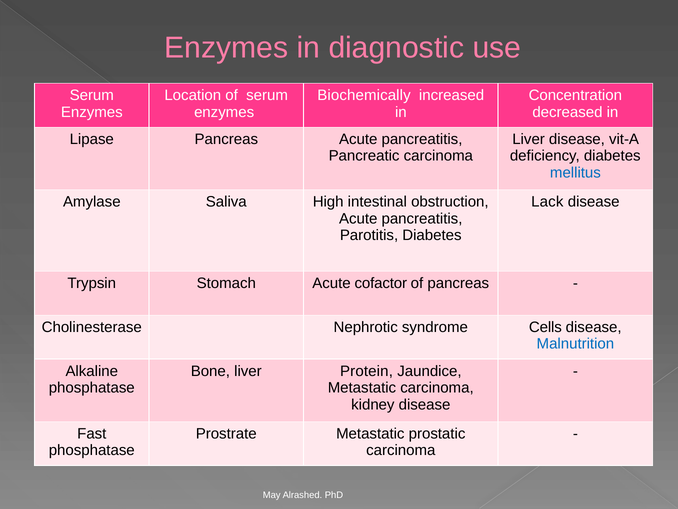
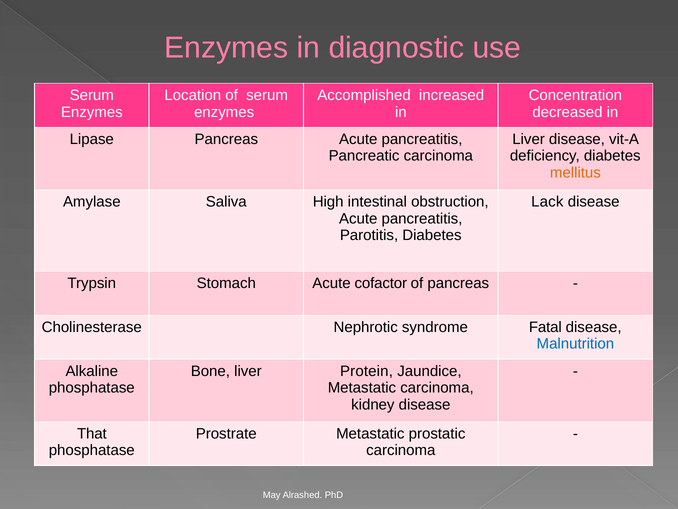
Biochemically: Biochemically -> Accomplished
mellitus colour: blue -> orange
Cells: Cells -> Fatal
Fast: Fast -> That
